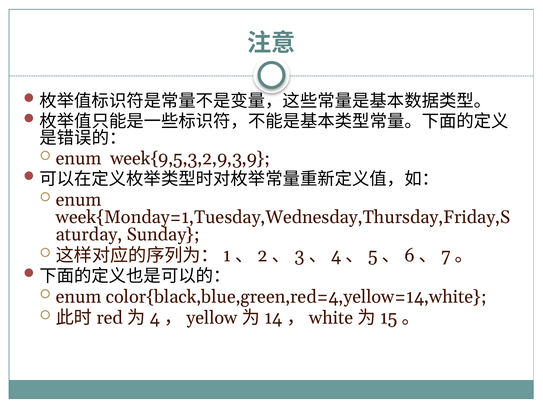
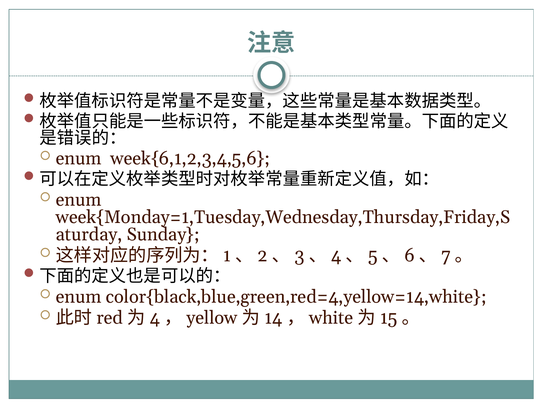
week{9,5,3,2,9,3,9: week{9,5,3,2,9,3,9 -> week{6,1,2,3,4,5,6
